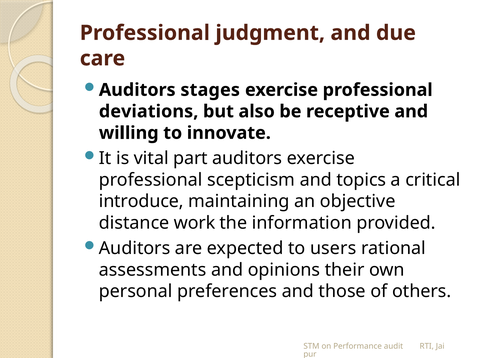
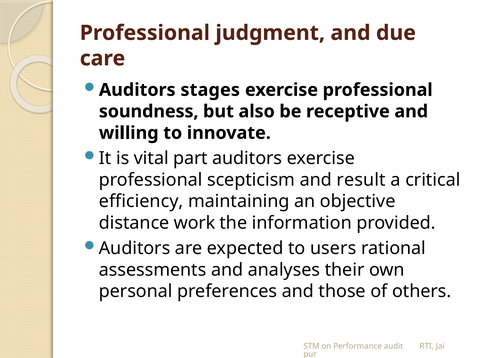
deviations: deviations -> soundness
topics: topics -> result
introduce: introduce -> efficiency
opinions: opinions -> analyses
